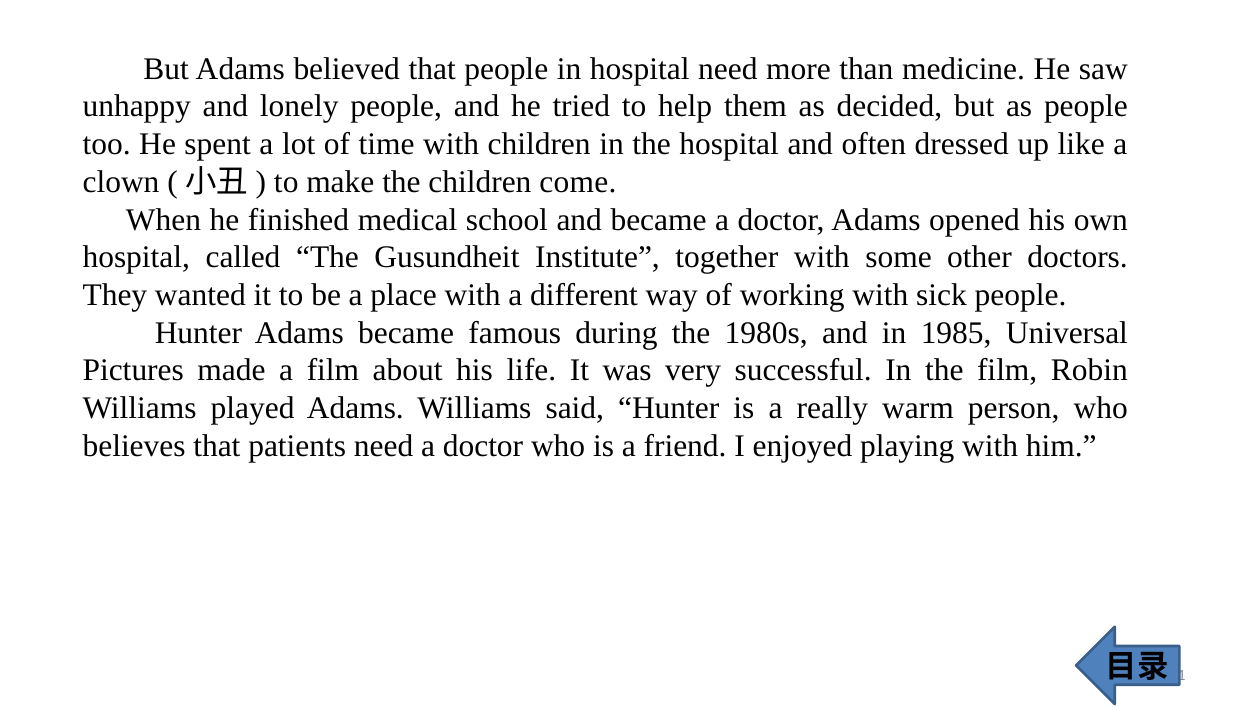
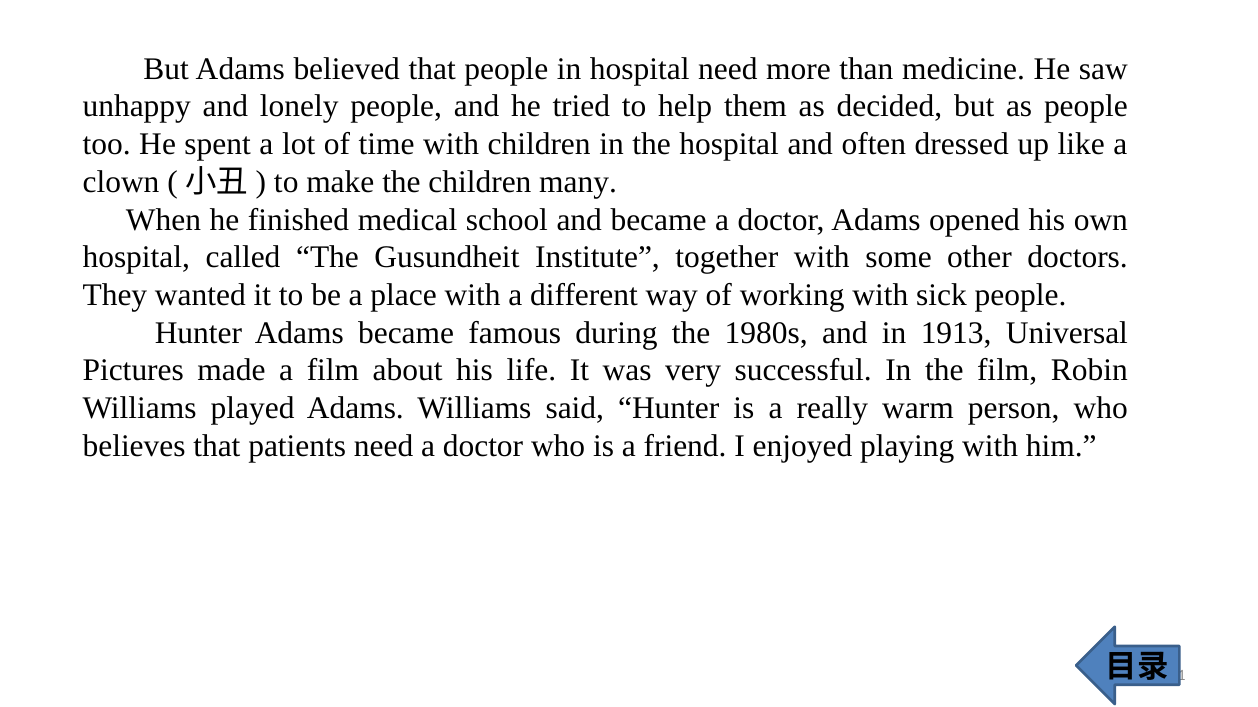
come: come -> many
1985: 1985 -> 1913
